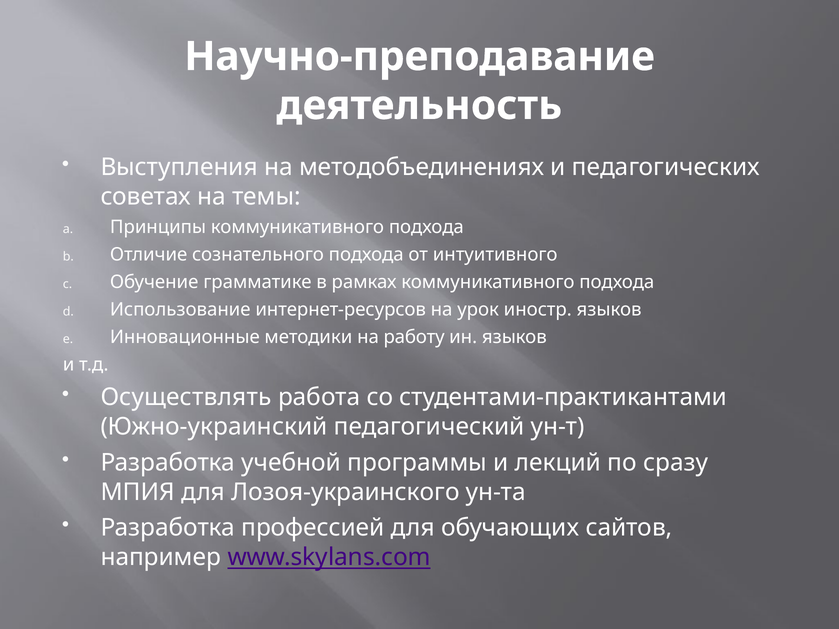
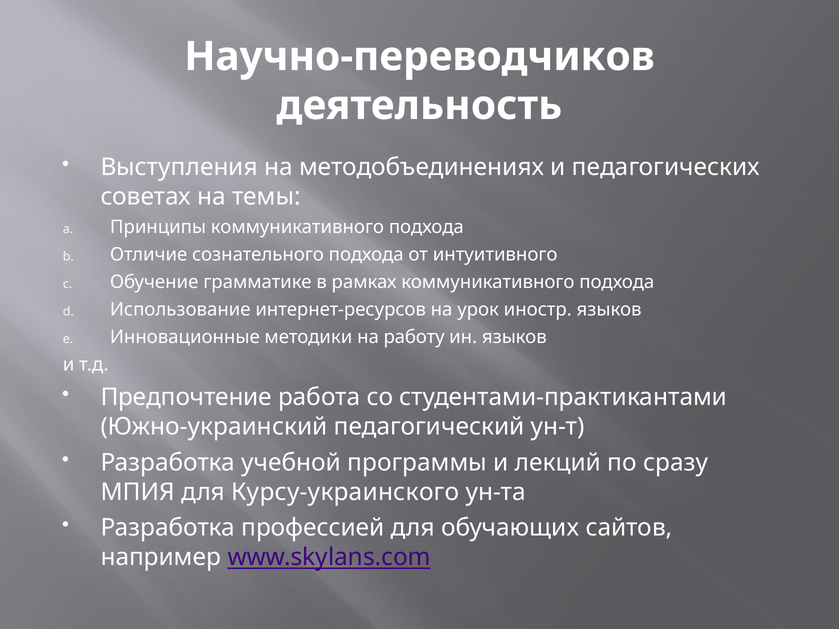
Научно-преподавание: Научно-преподавание -> Научно-переводчиков
Осуществлять: Осуществлять -> Предпочтение
Лозоя-украинского: Лозоя-украинского -> Курсу-украинского
